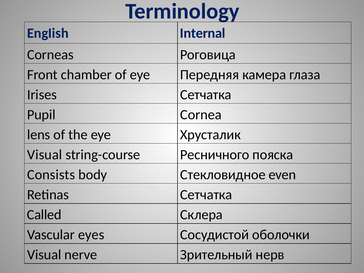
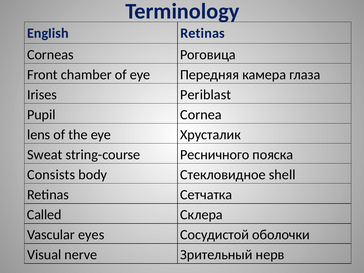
EngIish Internal: Internal -> Retinas
Irises Сетчатка: Сетчатка -> Periblast
Visual at (45, 155): Visual -> Sweat
even: even -> shell
